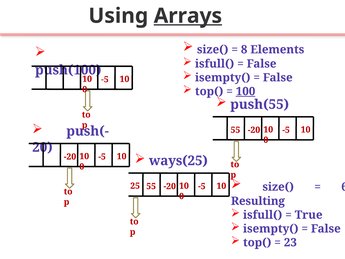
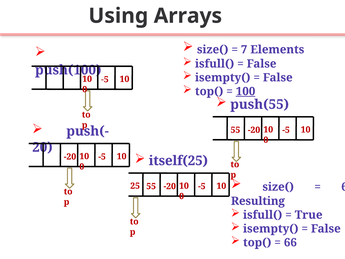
Arrays underline: present -> none
8: 8 -> 7
ways(25: ways(25 -> itself(25
23: 23 -> 66
